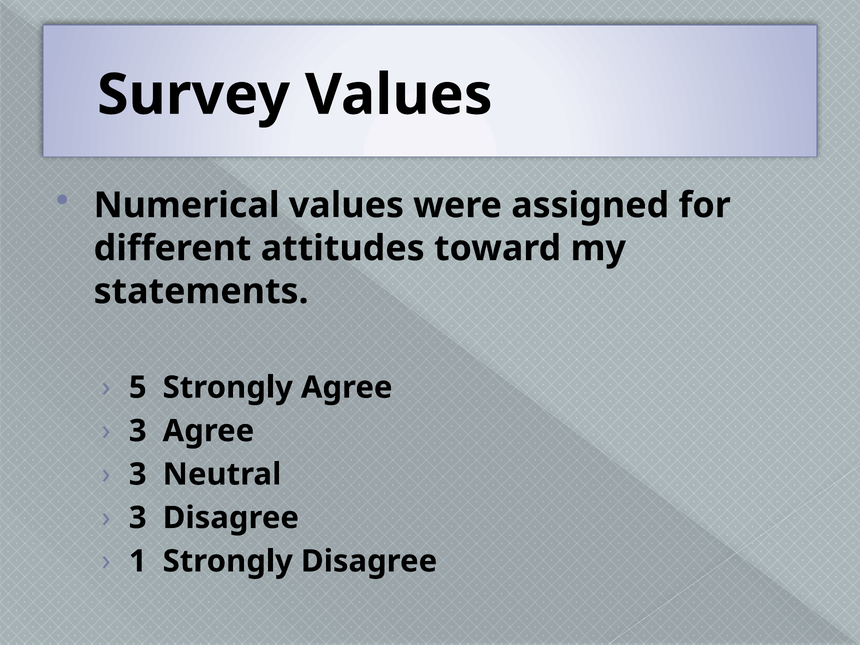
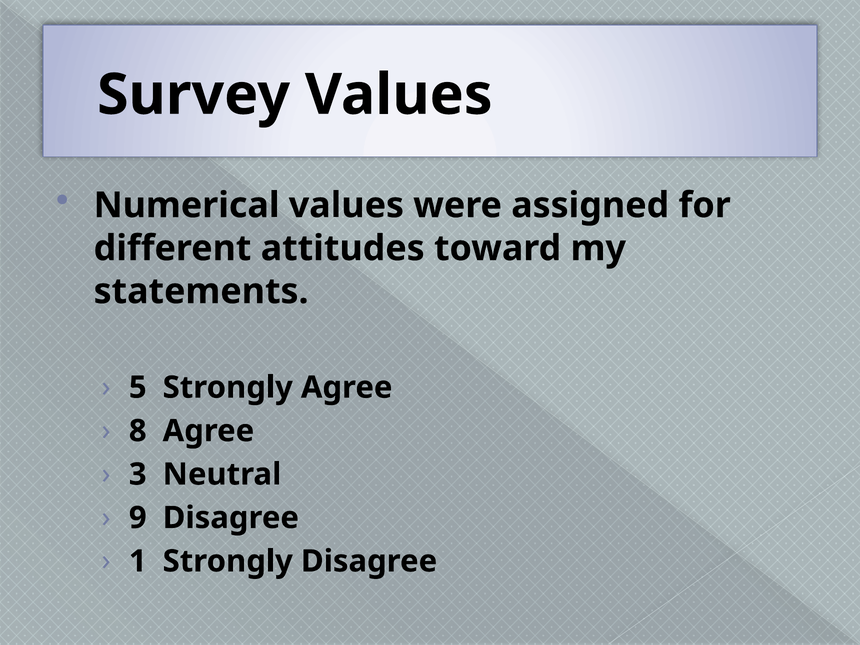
3 at (138, 431): 3 -> 8
3 at (138, 518): 3 -> 9
